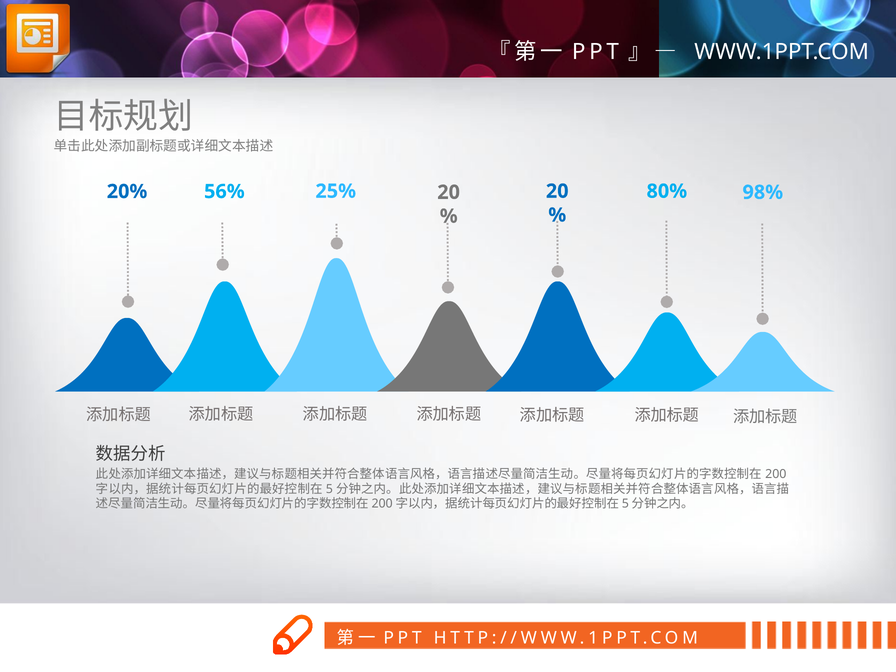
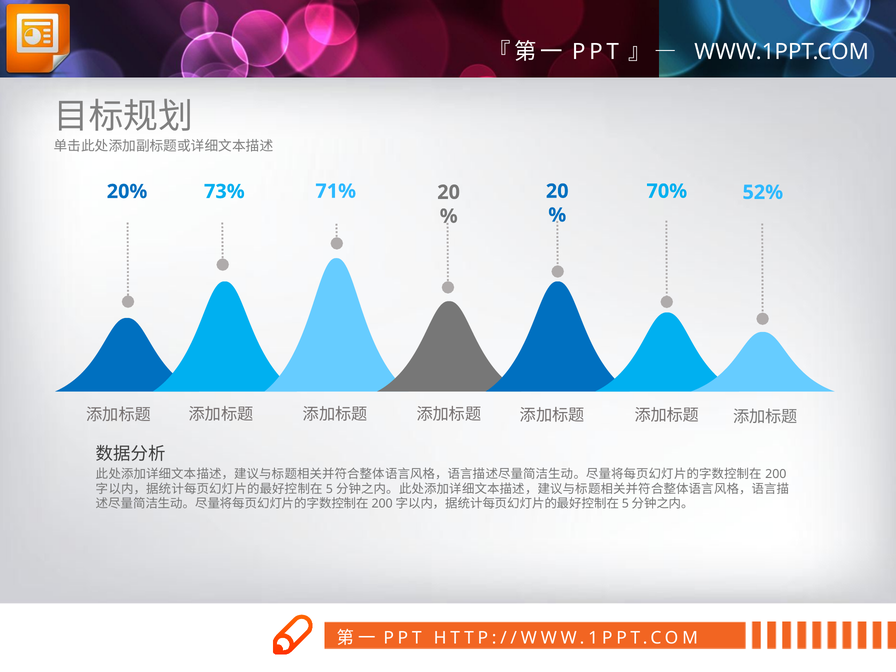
25%: 25% -> 71%
80%: 80% -> 70%
56%: 56% -> 73%
98%: 98% -> 52%
